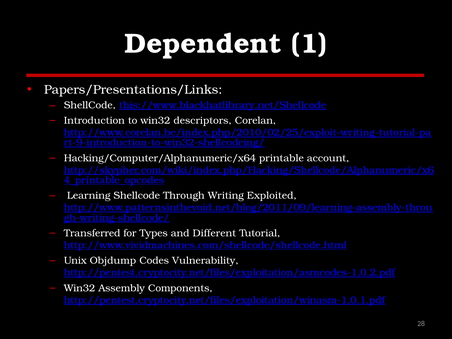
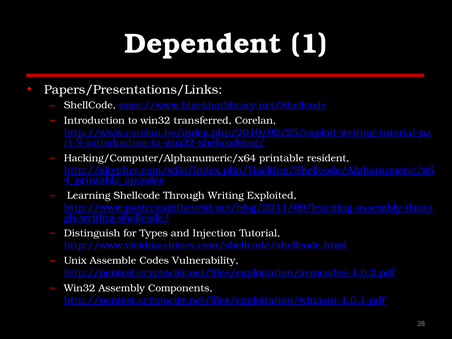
this://www.blackhatlibrary.net/Shellcode: this://www.blackhatlibrary.net/Shellcode -> onto://www.blackhatlibrary.net/Shellcode
descriptors: descriptors -> transferred
account: account -> resident
Transferred: Transferred -> Distinguish
Different: Different -> Injection
Objdump: Objdump -> Assemble
